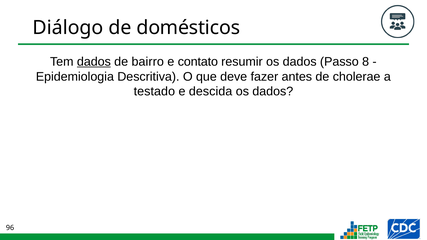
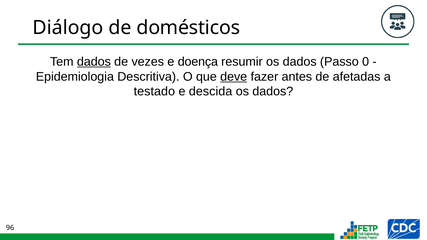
bairro: bairro -> vezes
contato: contato -> doença
8: 8 -> 0
deve underline: none -> present
cholerae: cholerae -> afetadas
